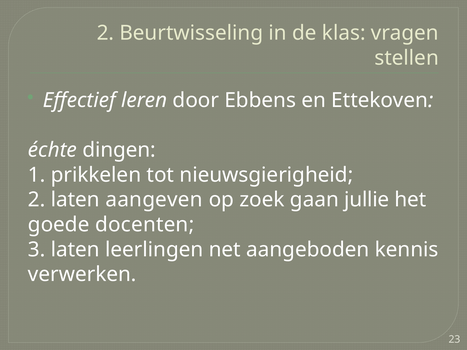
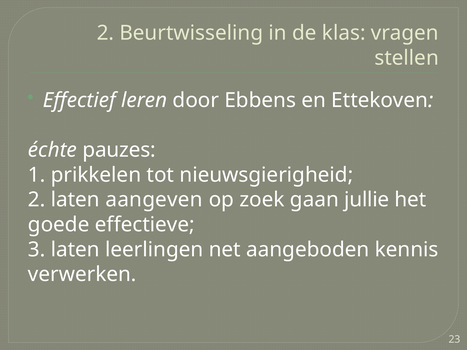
dingen: dingen -> pauzes
docenten: docenten -> effectieve
